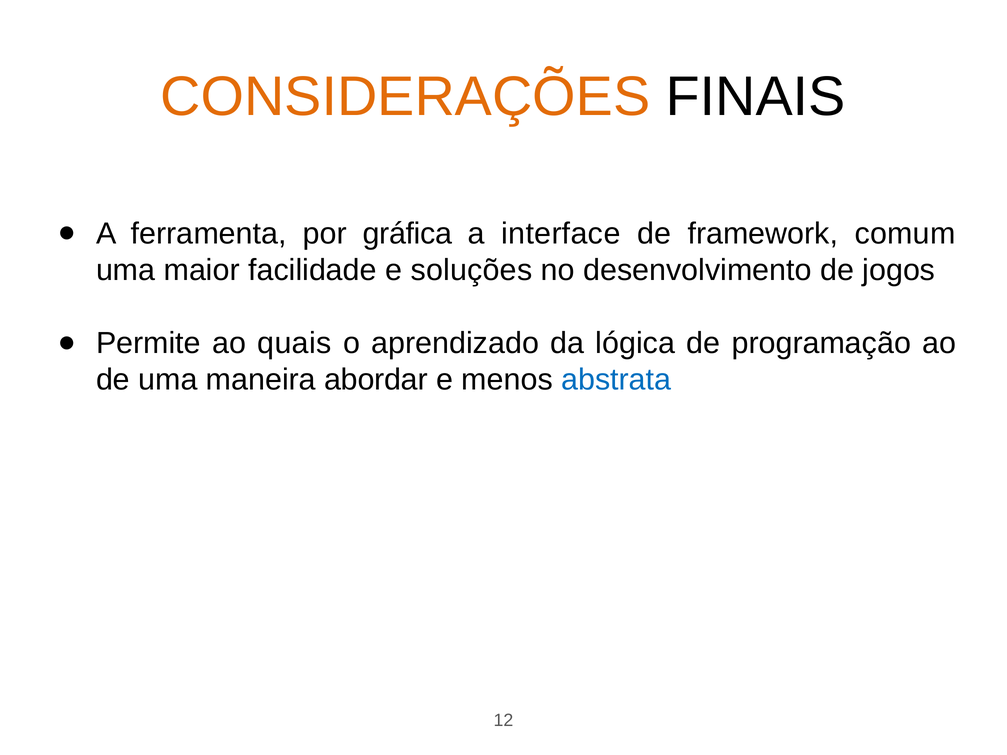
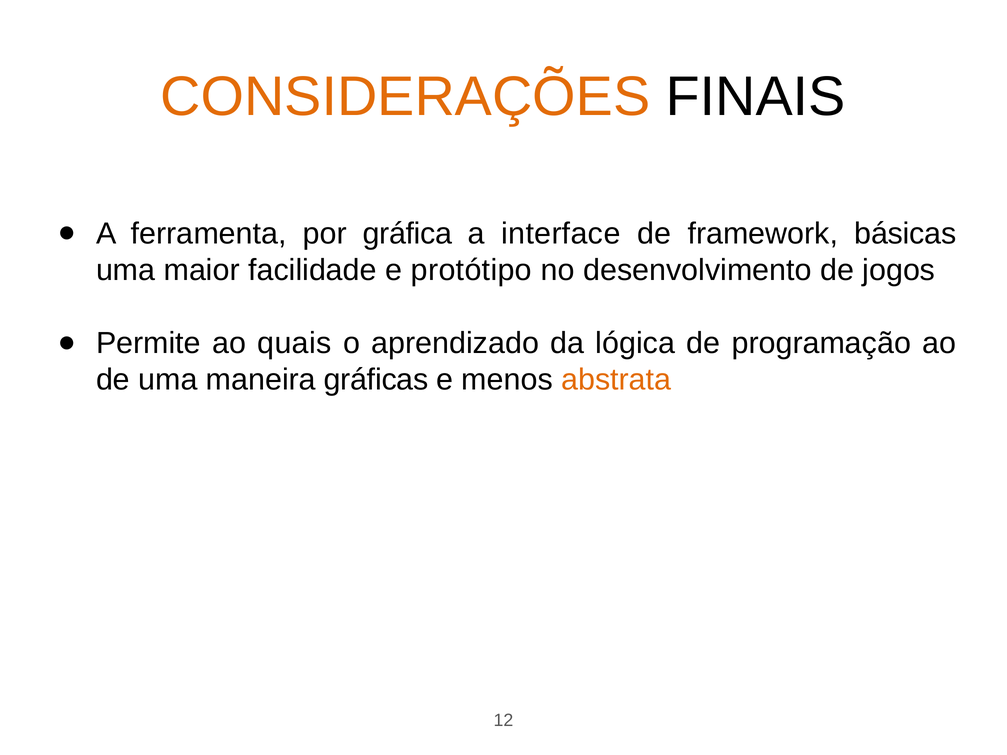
comum: comum -> básicas
soluções: soluções -> protótipo
abordar: abordar -> gráficas
abstrata colour: blue -> orange
